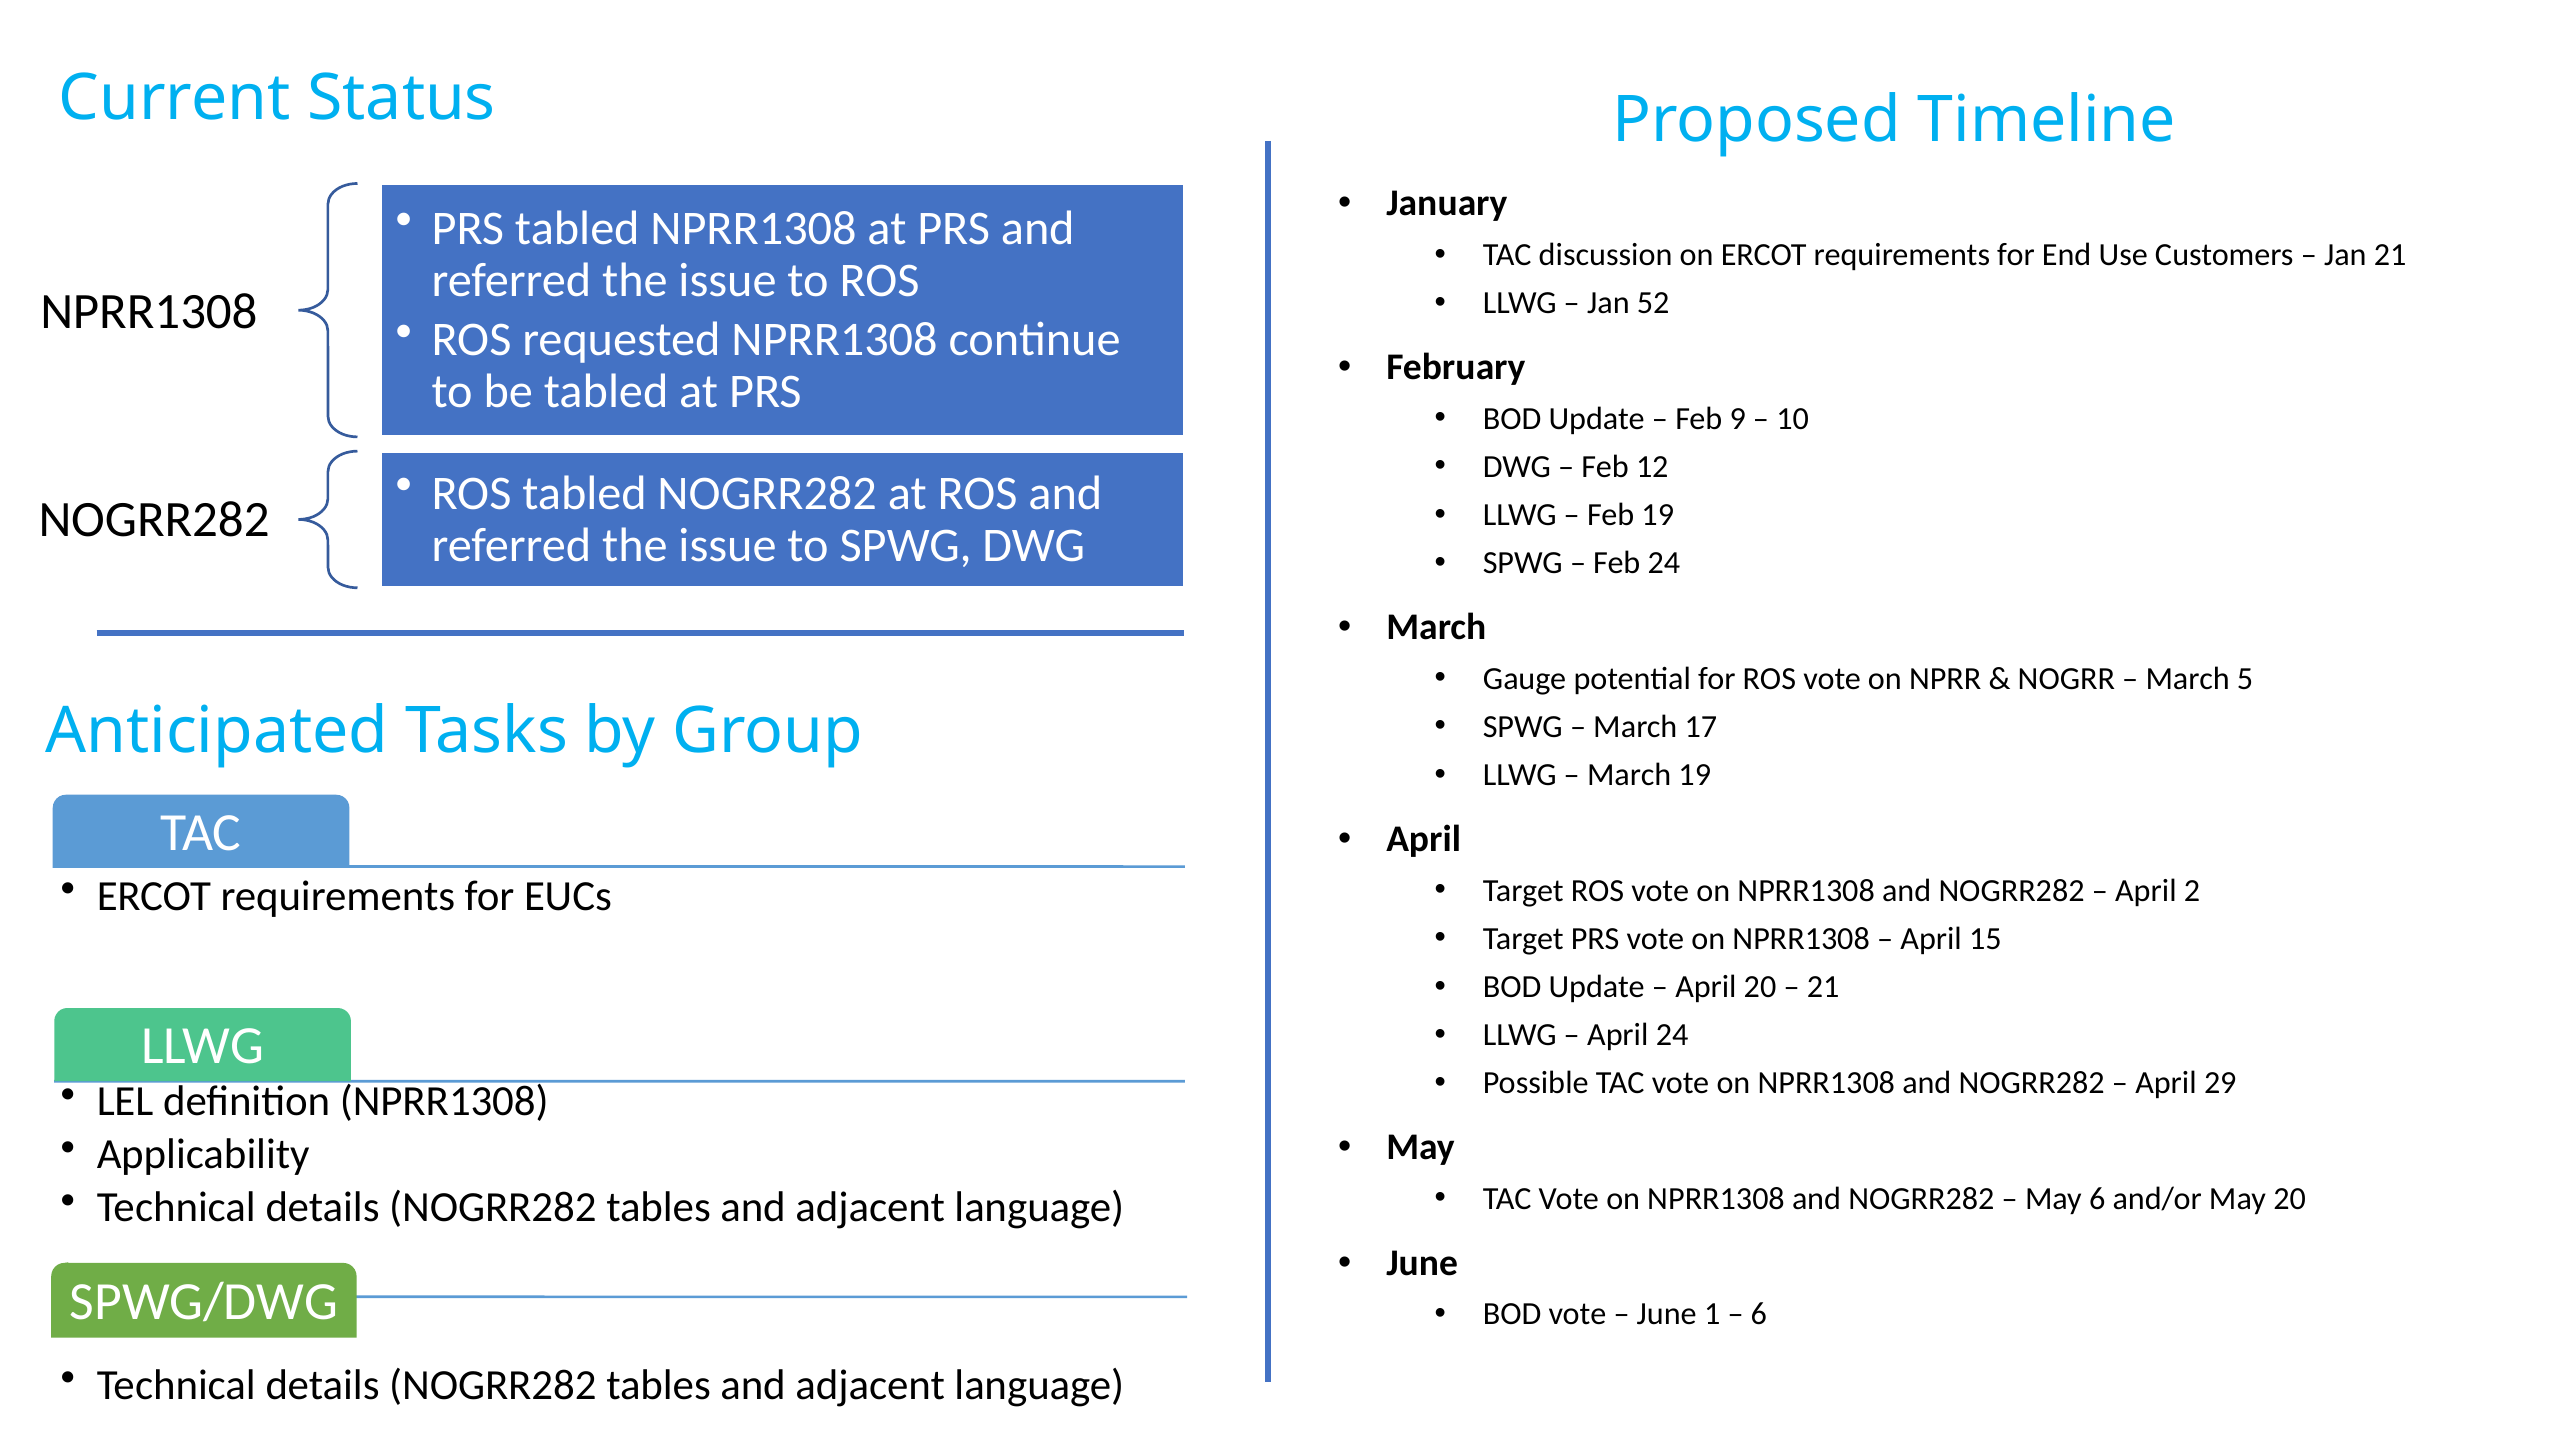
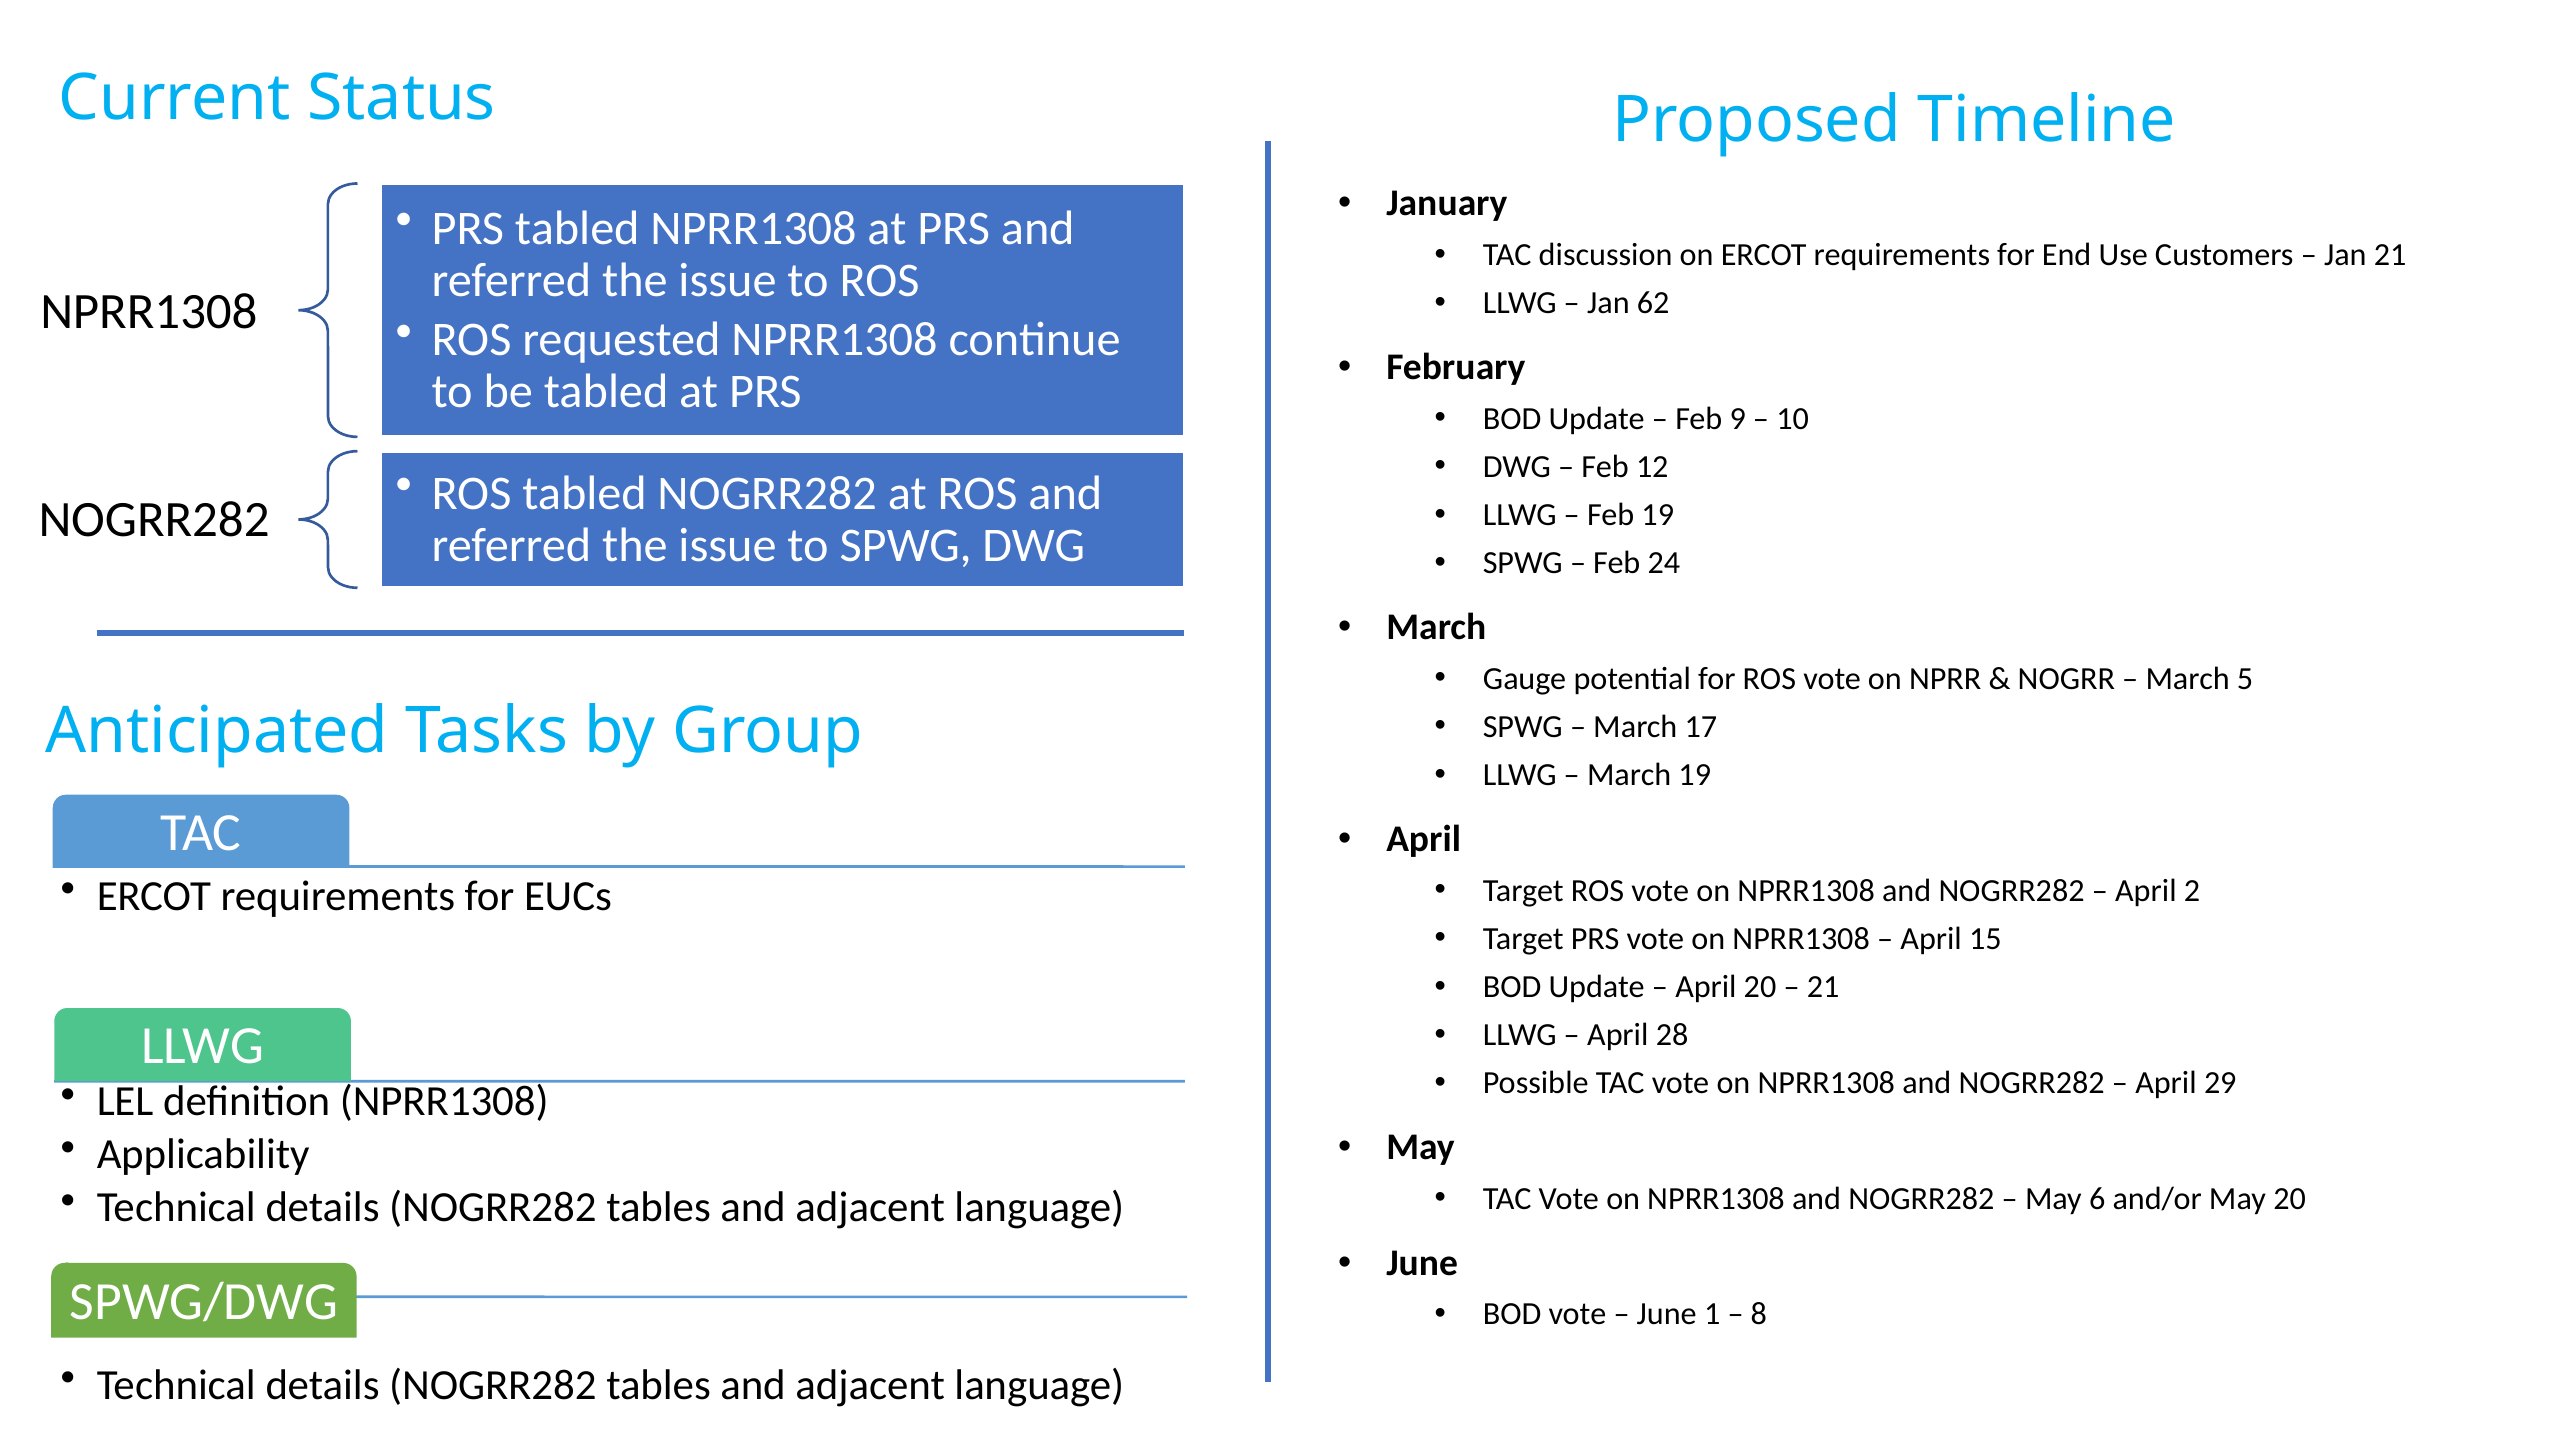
52: 52 -> 62
April 24: 24 -> 28
6 at (1759, 1314): 6 -> 8
